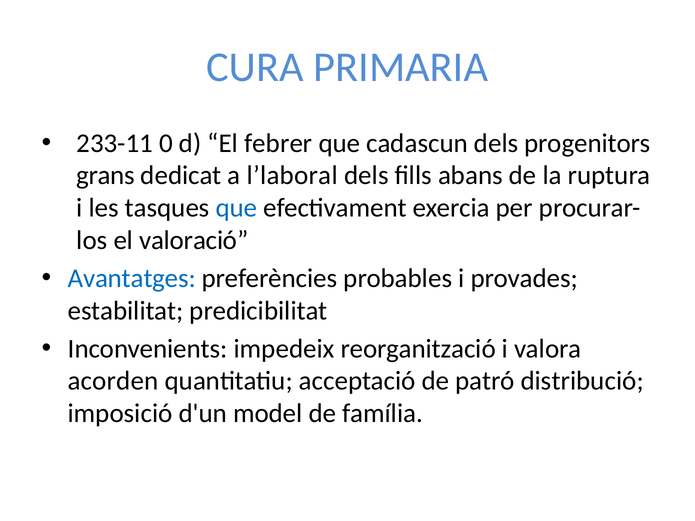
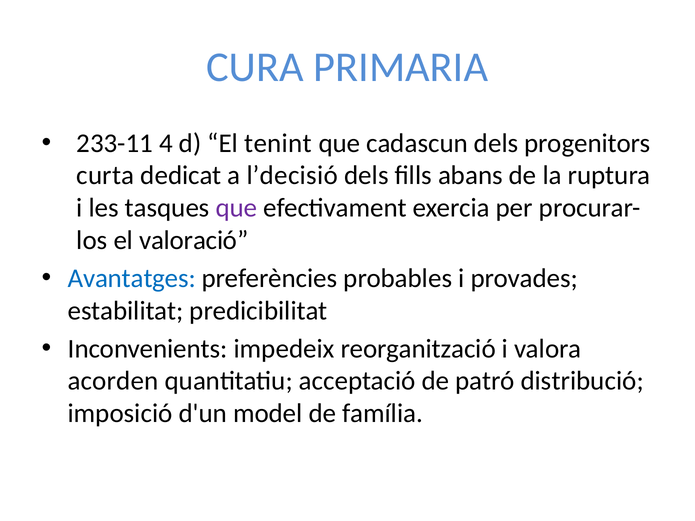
0: 0 -> 4
febrer: febrer -> tenint
grans: grans -> curta
l’laboral: l’laboral -> l’decisió
que at (236, 208) colour: blue -> purple
